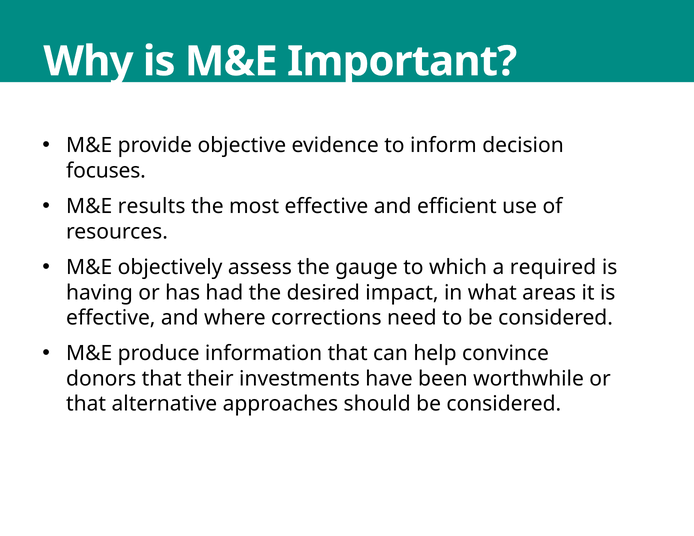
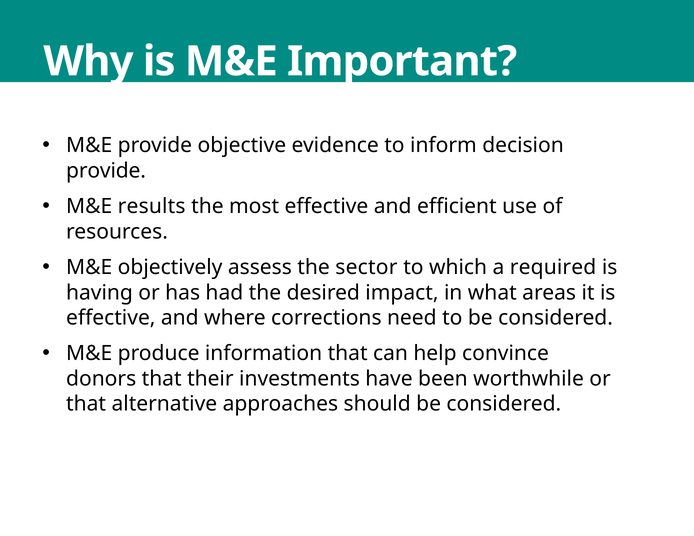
focuses at (106, 171): focuses -> provide
gauge: gauge -> sector
